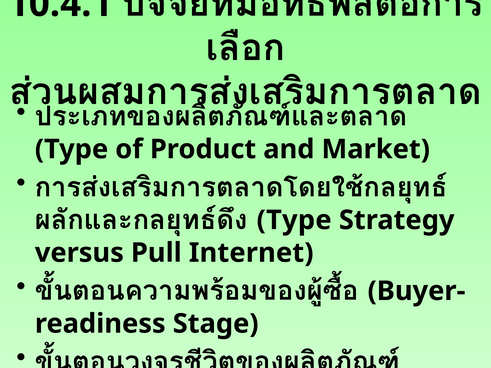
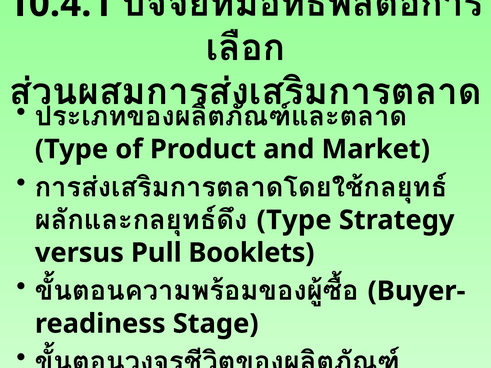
Internet: Internet -> Booklets
